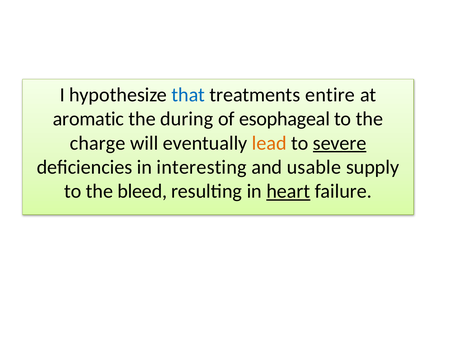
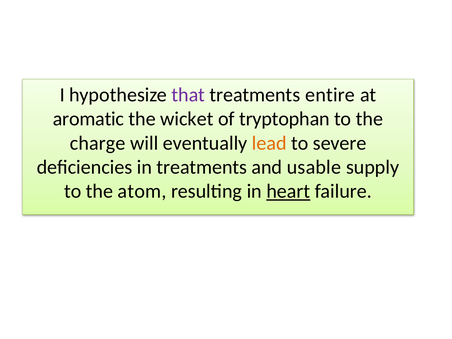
that colour: blue -> purple
during: during -> wicket
esophageal: esophageal -> tryptophan
severe underline: present -> none
in interesting: interesting -> treatments
bleed: bleed -> atom
